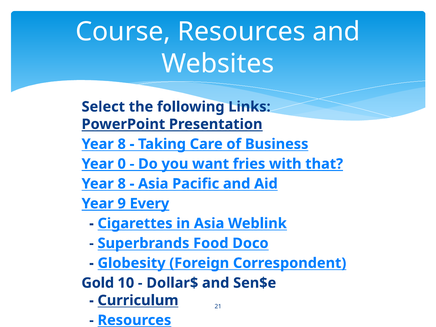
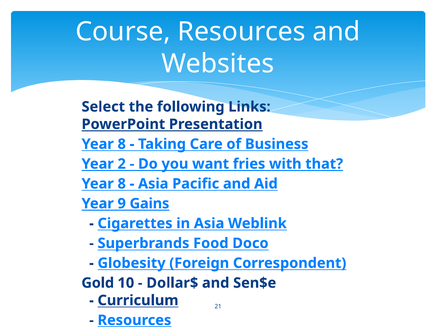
0: 0 -> 2
Every: Every -> Gains
